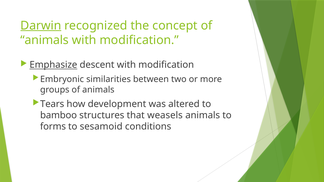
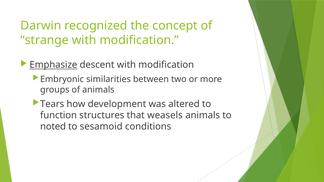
Darwin underline: present -> none
animals at (45, 40): animals -> strange
bamboo: bamboo -> function
forms: forms -> noted
